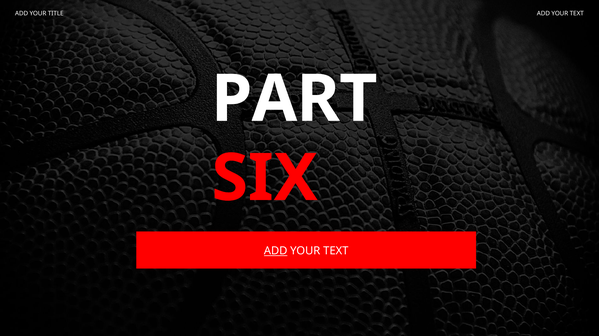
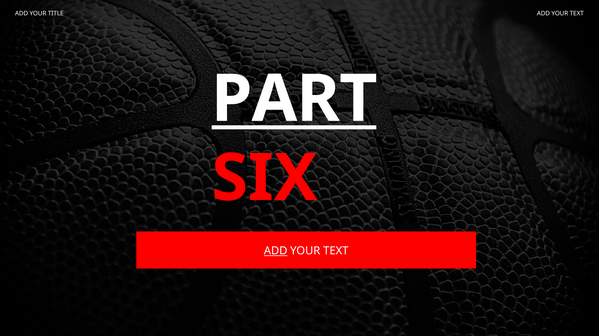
PART underline: none -> present
